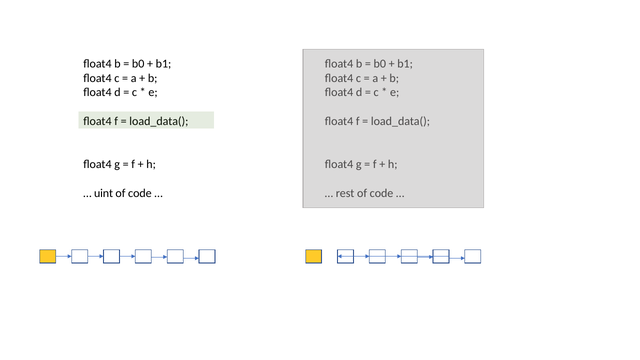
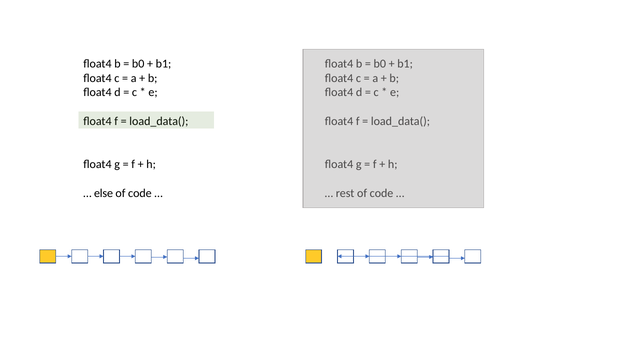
uint: uint -> else
